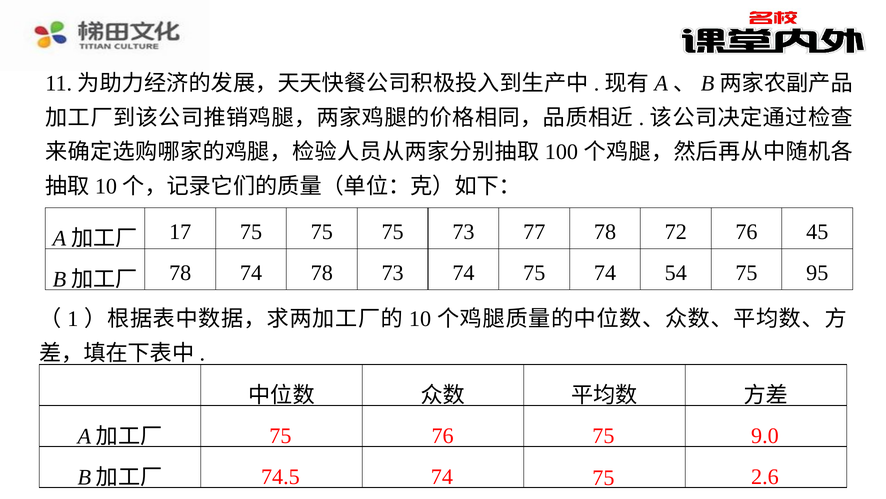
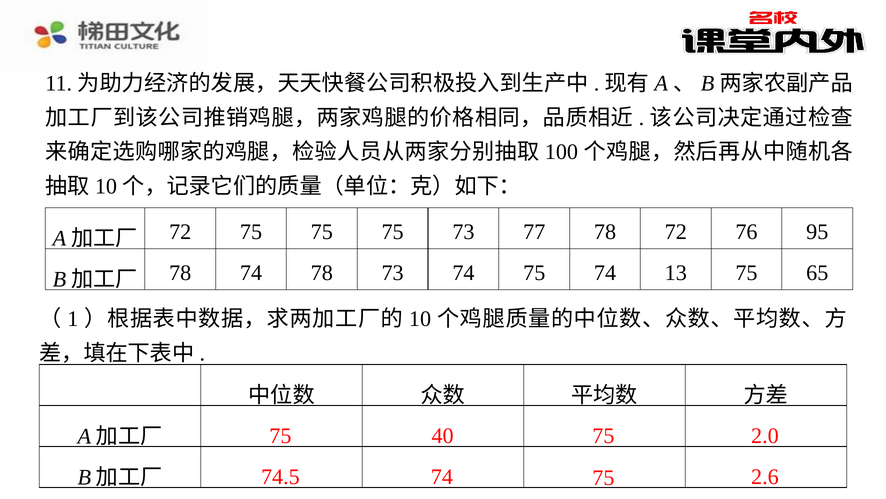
17 at (180, 232): 17 -> 72
45: 45 -> 95
54: 54 -> 13
95: 95 -> 65
75 76: 76 -> 40
9.0: 9.0 -> 2.0
